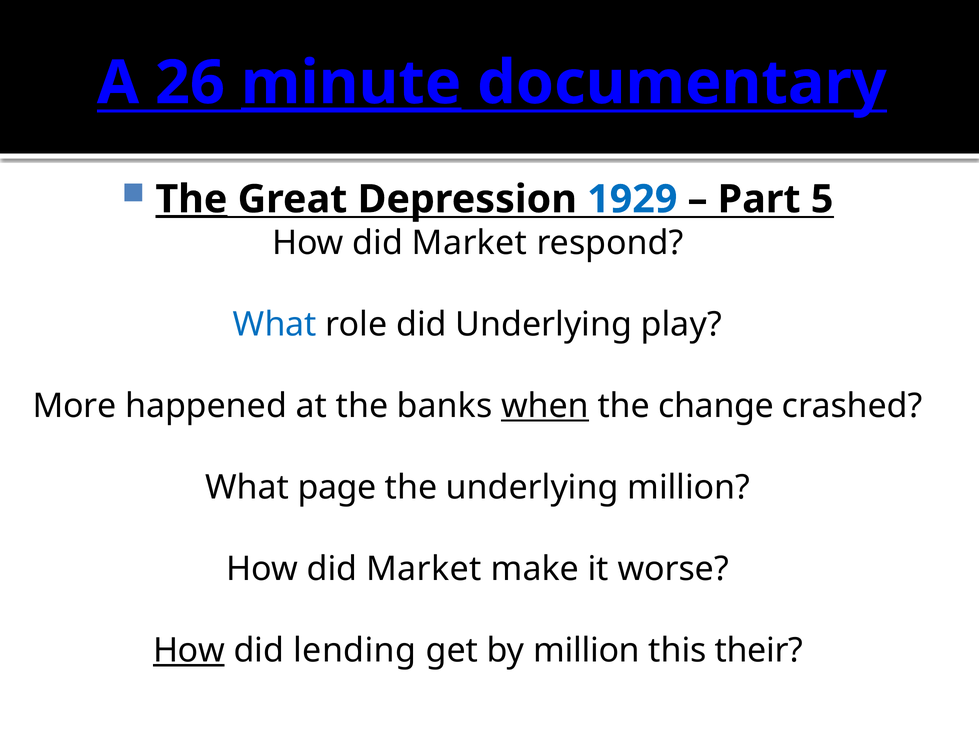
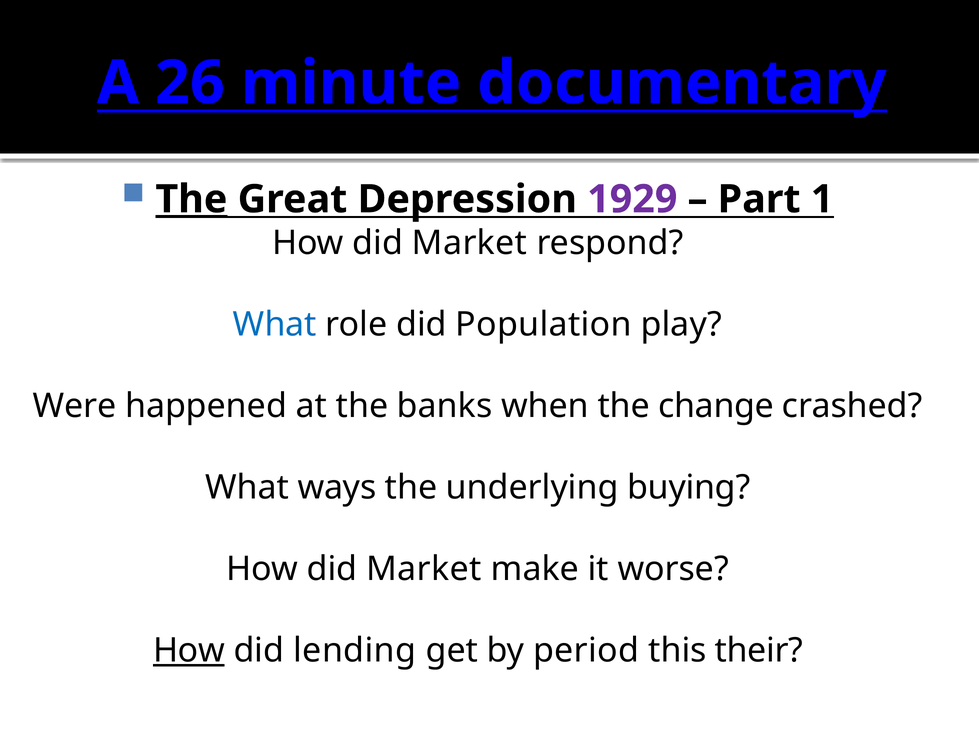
minute underline: present -> none
1929 colour: blue -> purple
5: 5 -> 1
did Underlying: Underlying -> Population
More: More -> Were
when underline: present -> none
page: page -> ways
underlying million: million -> buying
by million: million -> period
